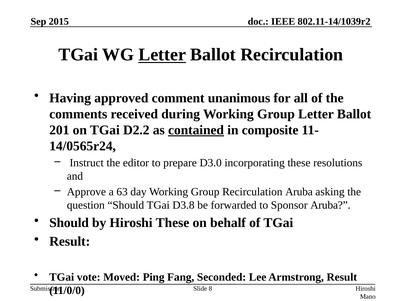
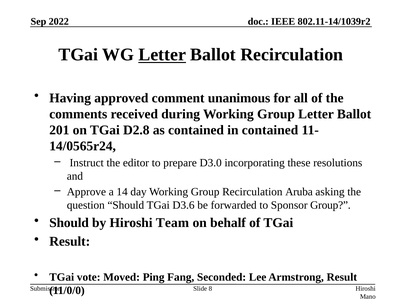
2015: 2015 -> 2022
D2.2: D2.2 -> D2.8
contained at (196, 130) underline: present -> none
in composite: composite -> contained
63: 63 -> 14
D3.8: D3.8 -> D3.6
Sponsor Aruba: Aruba -> Group
Hiroshi These: These -> Team
